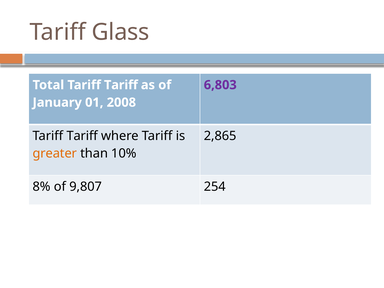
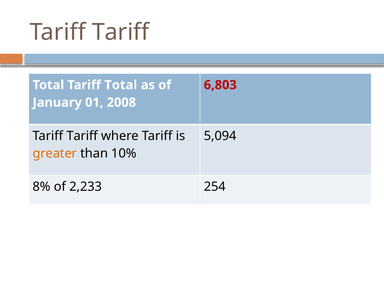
Glass at (121, 32): Glass -> Tariff
Total Tariff Tariff: Tariff -> Total
6,803 colour: purple -> red
2,865: 2,865 -> 5,094
9,807: 9,807 -> 2,233
